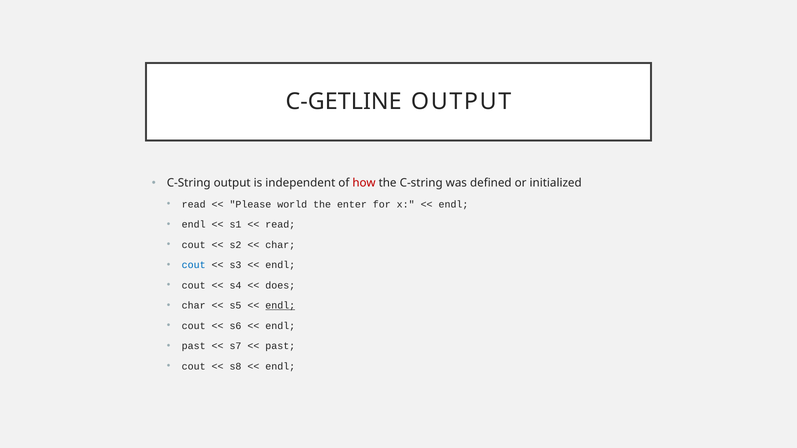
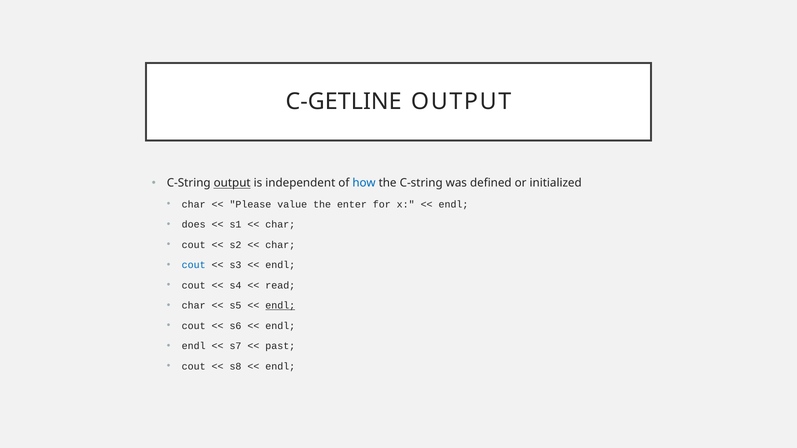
output at (232, 183) underline: none -> present
how colour: red -> blue
read at (194, 204): read -> char
world: world -> value
endl at (194, 225): endl -> does
read at (280, 225): read -> char
does: does -> read
past at (194, 346): past -> endl
